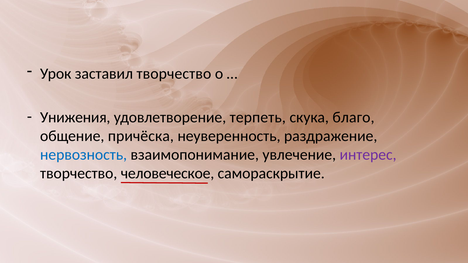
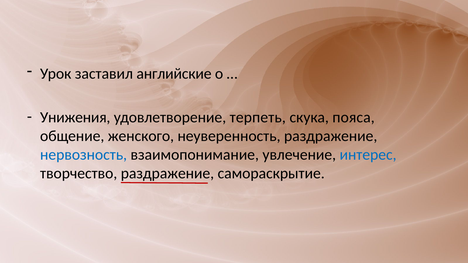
заставил творчество: творчество -> английские
благо: благо -> пояса
причёска: причёска -> женского
интерес colour: purple -> blue
творчество человеческое: человеческое -> раздражение
